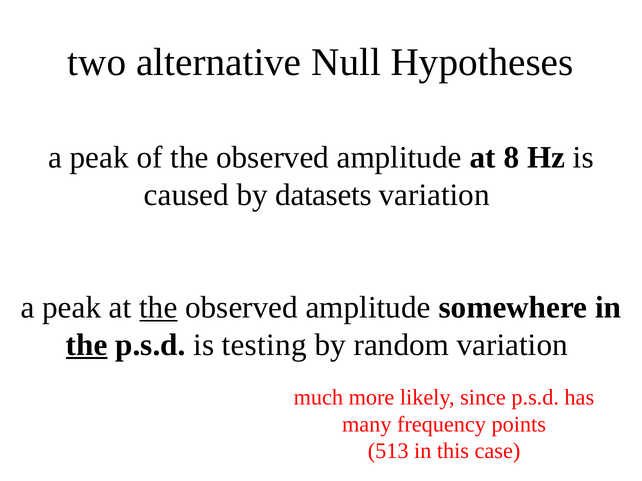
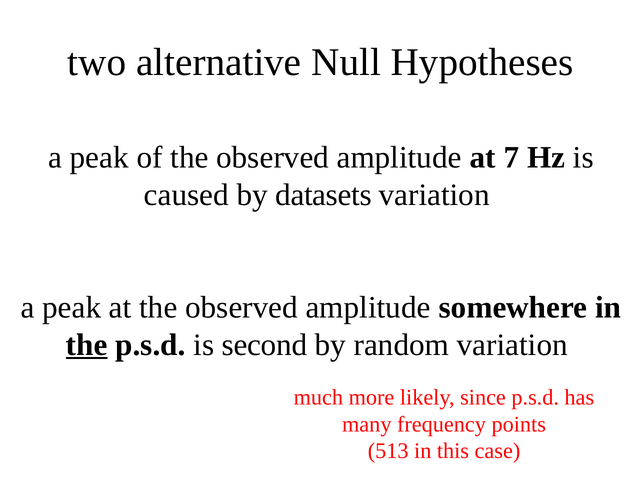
8: 8 -> 7
the at (158, 308) underline: present -> none
testing: testing -> second
